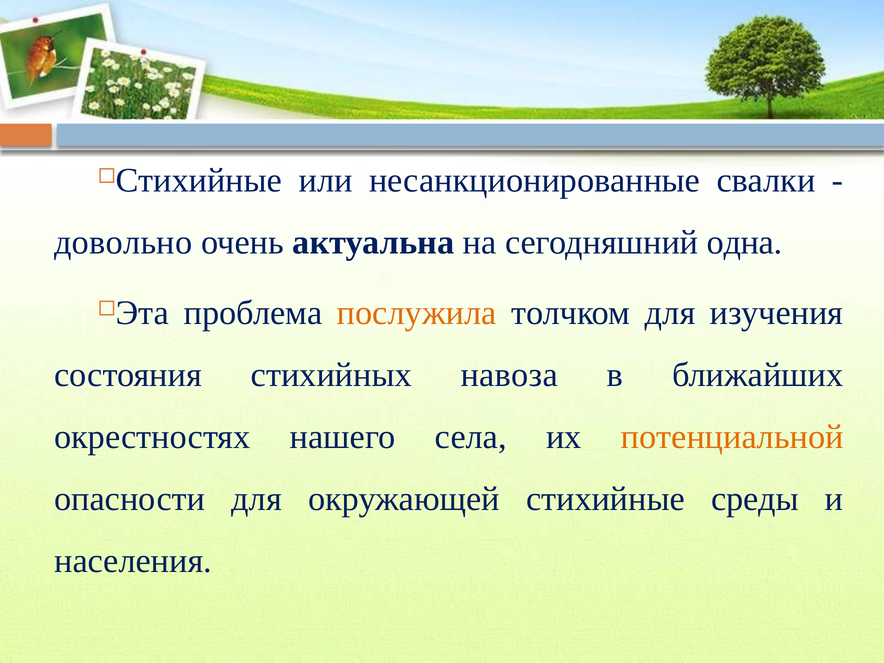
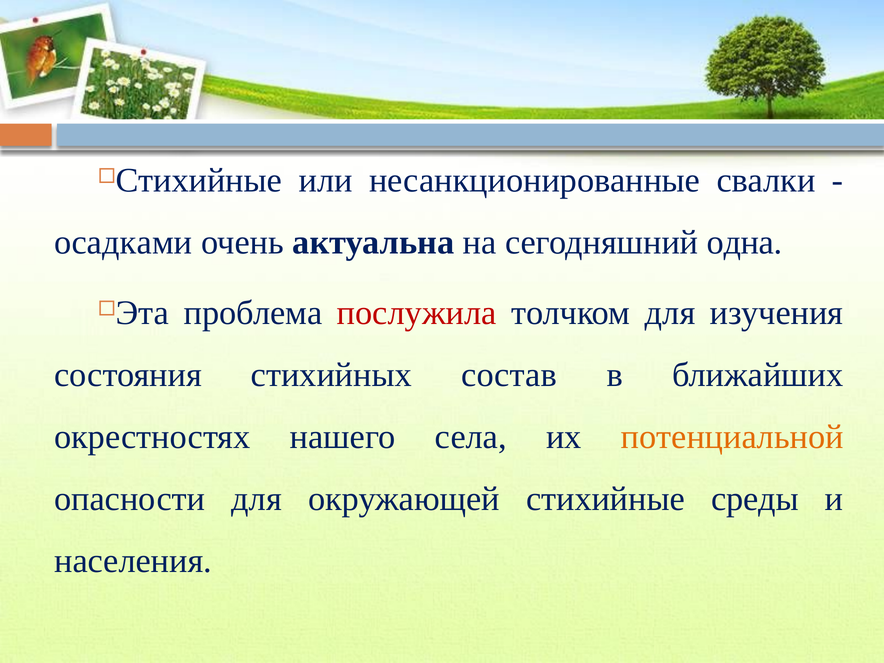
довольно: довольно -> осадками
послужила colour: orange -> red
навоза: навоза -> состав
